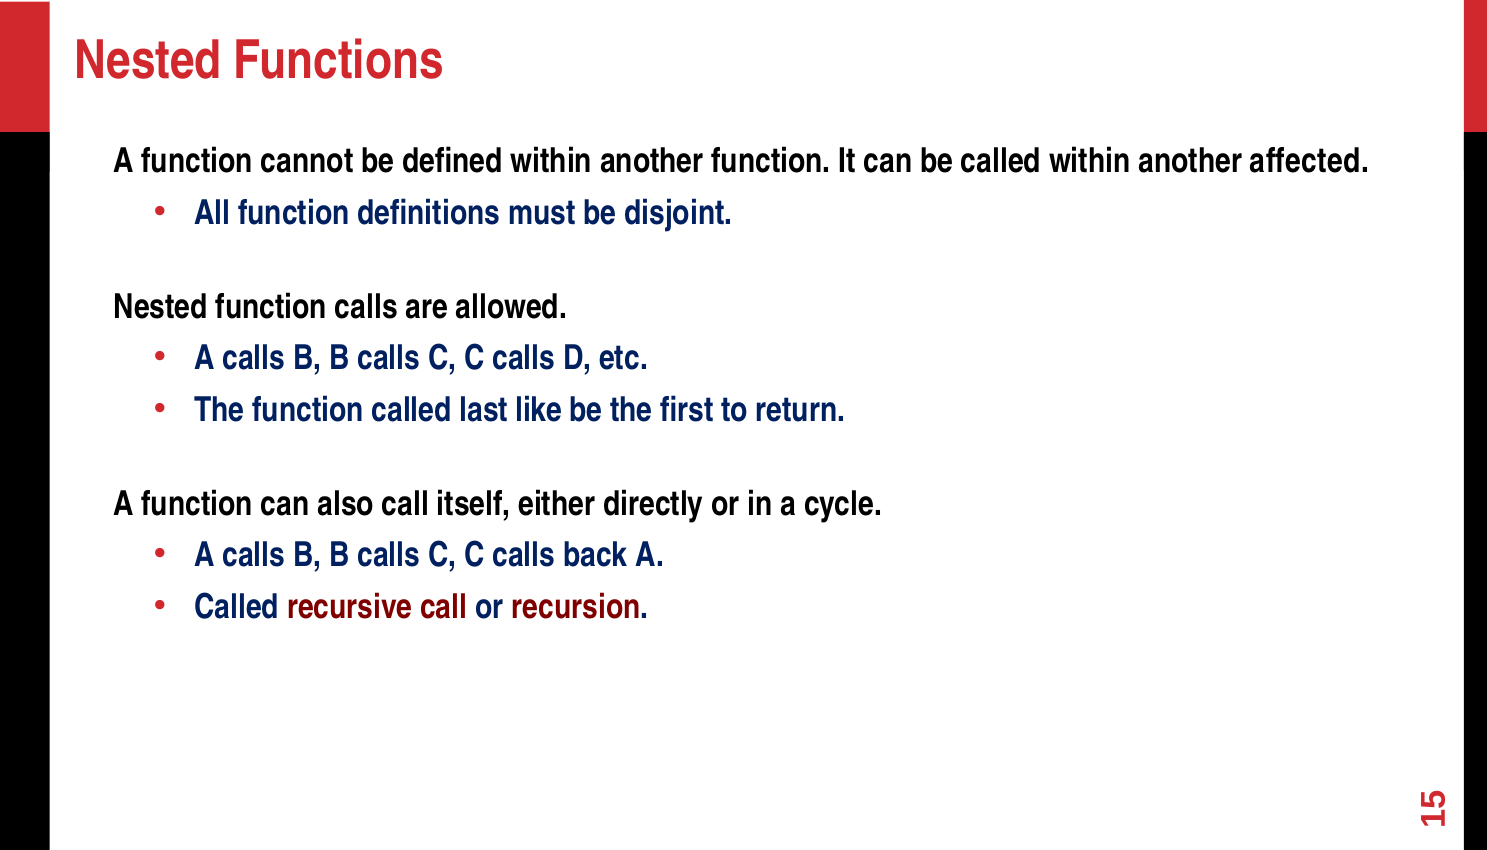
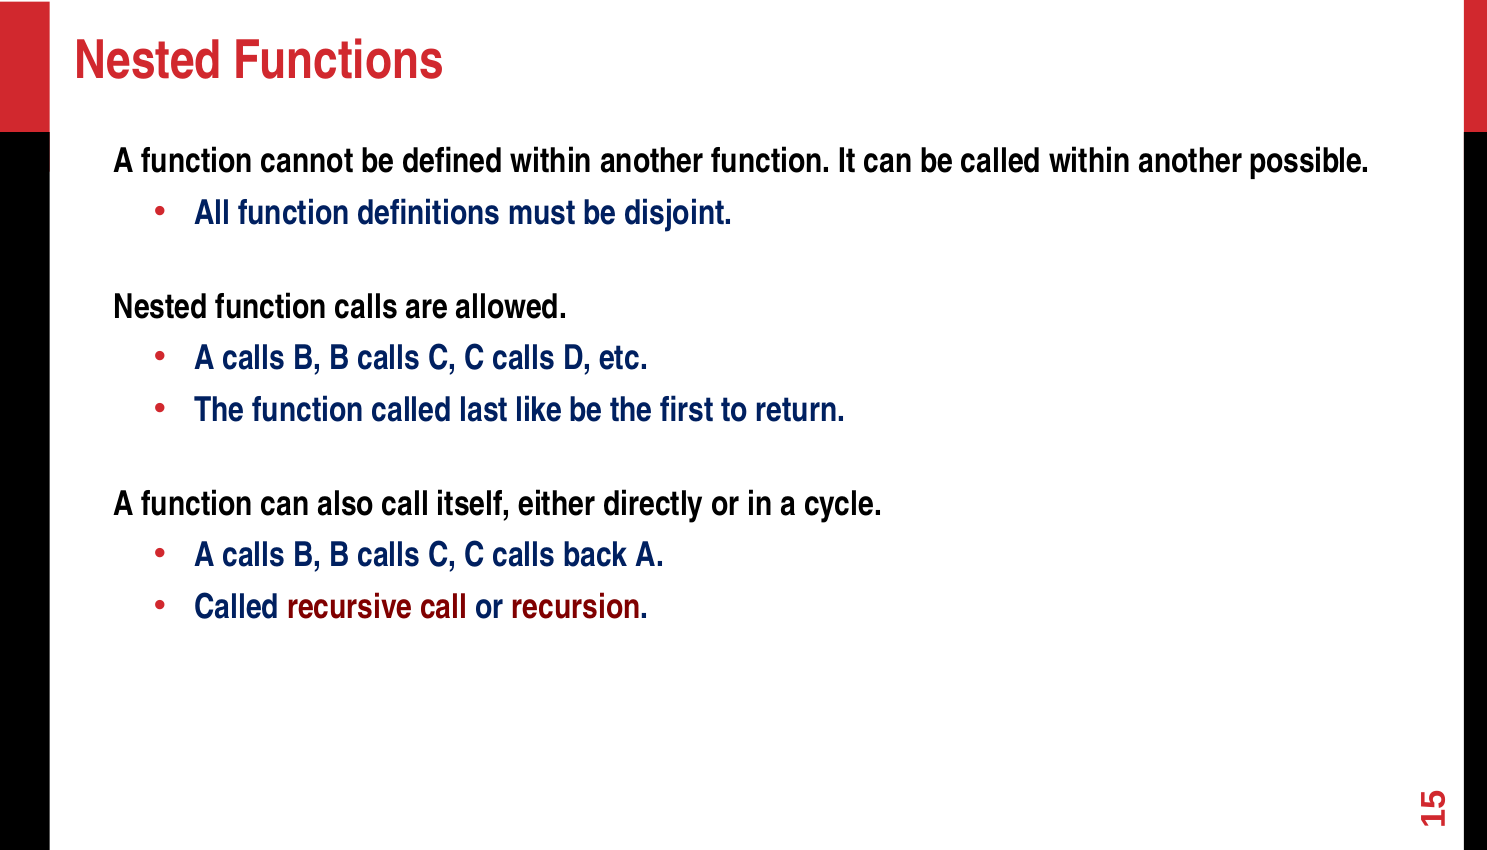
affected: affected -> possible
